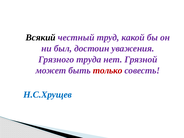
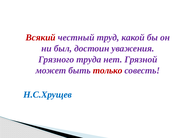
Всякий colour: black -> red
